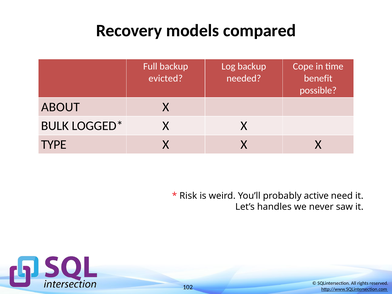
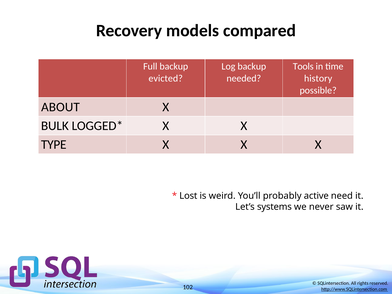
Cope: Cope -> Tools
benefit: benefit -> history
Risk: Risk -> Lost
handles: handles -> systems
